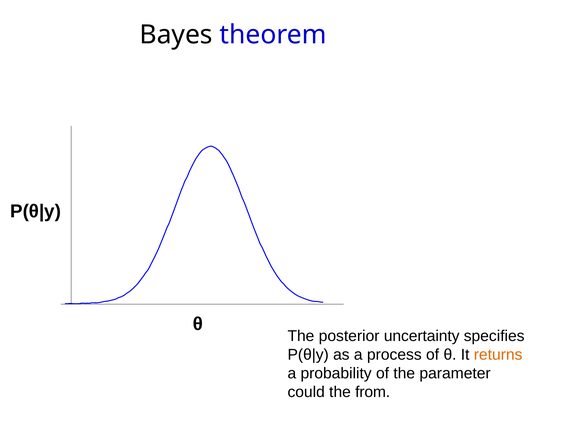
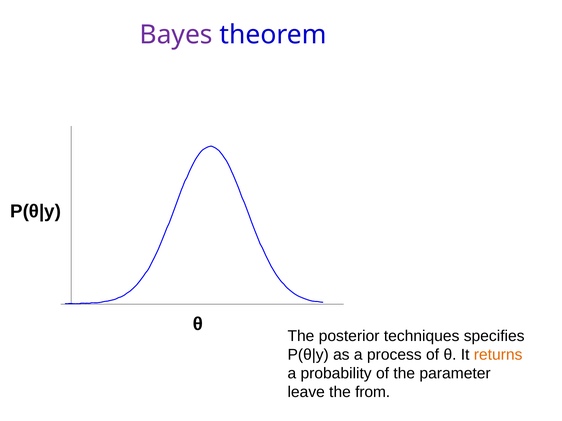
Bayes colour: black -> purple
uncertainty: uncertainty -> techniques
could: could -> leave
